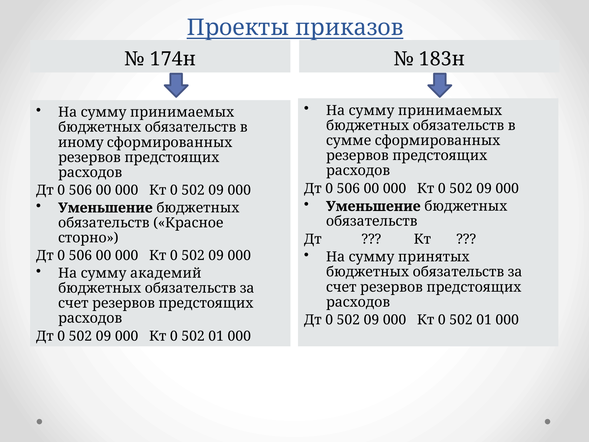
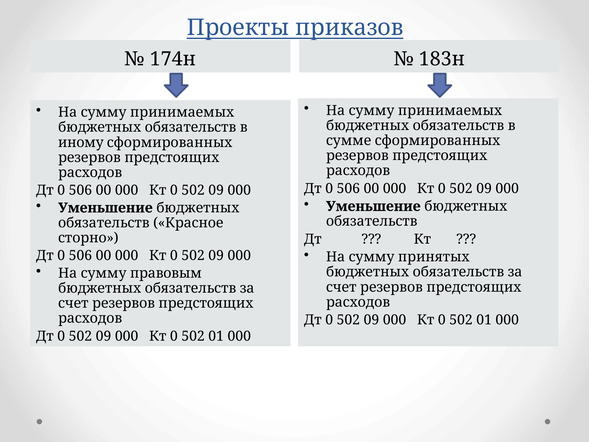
академий: академий -> правовым
